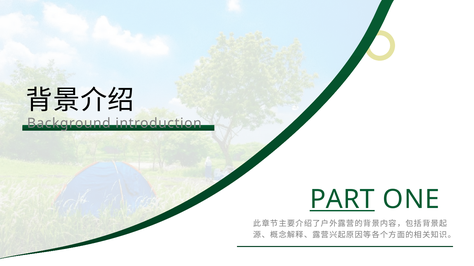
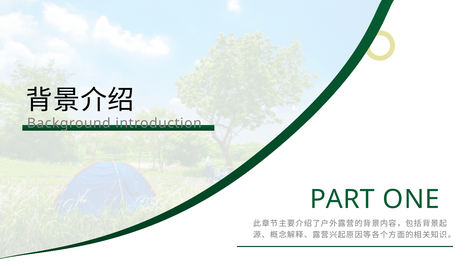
PART underline: present -> none
